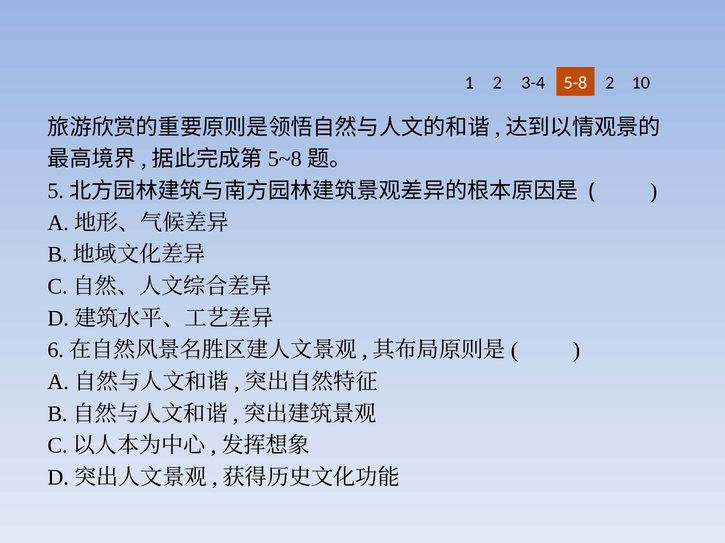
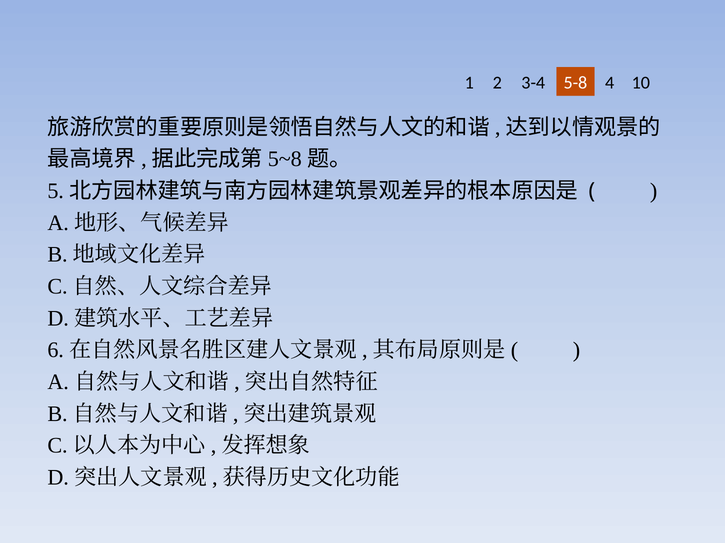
5-8 2: 2 -> 4
